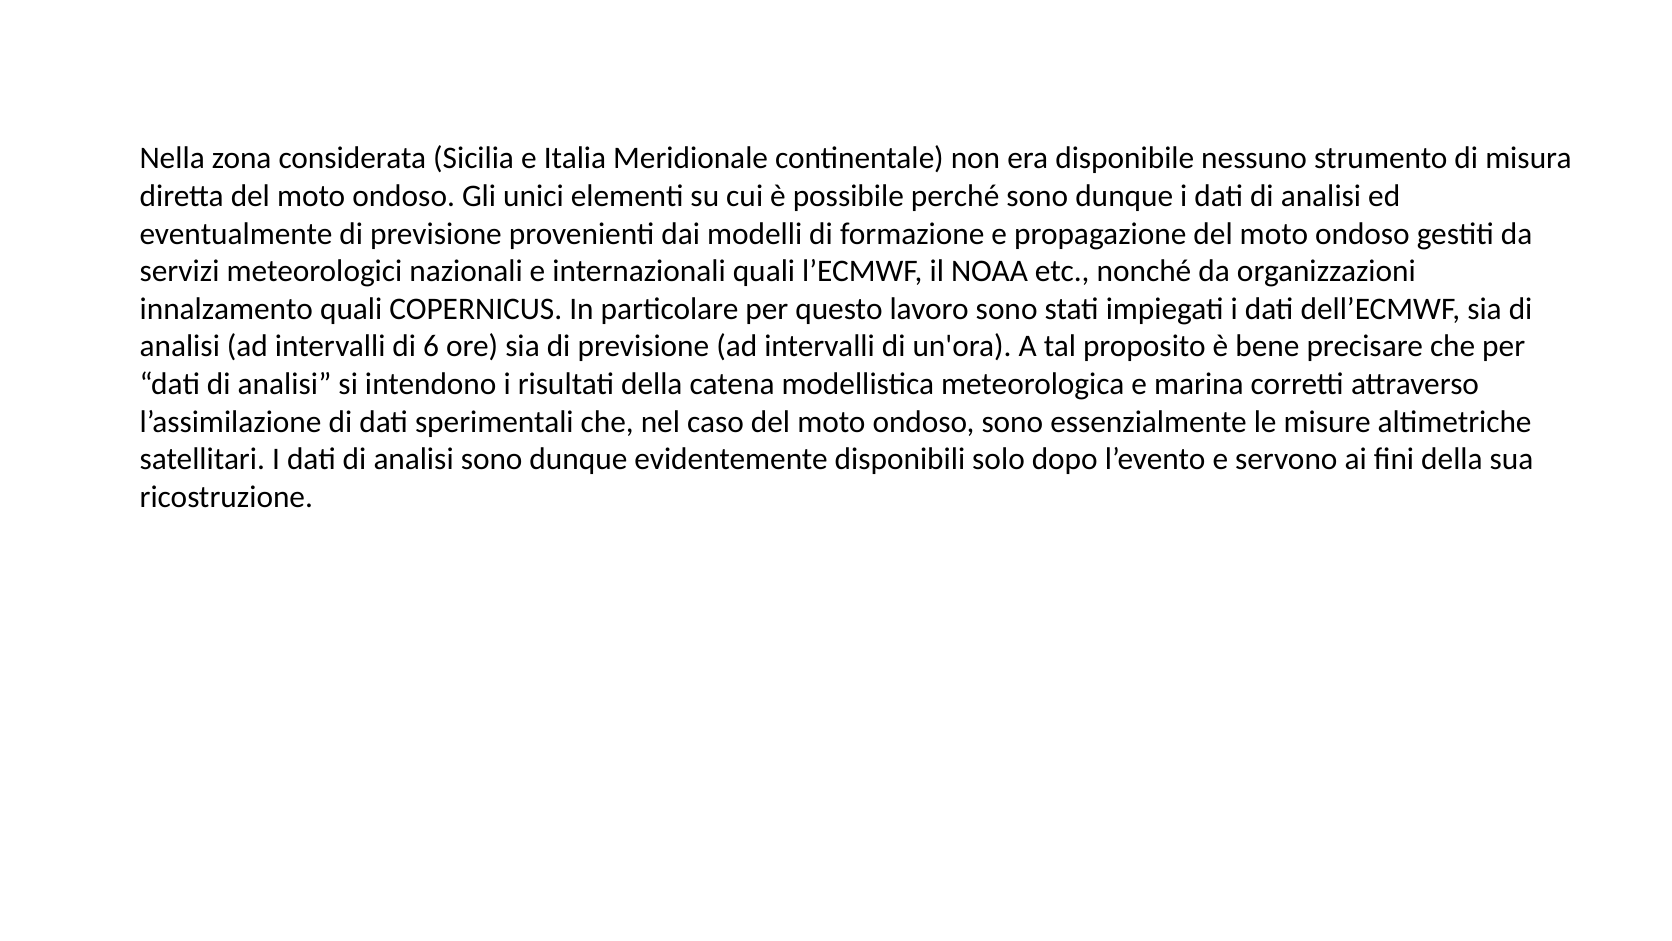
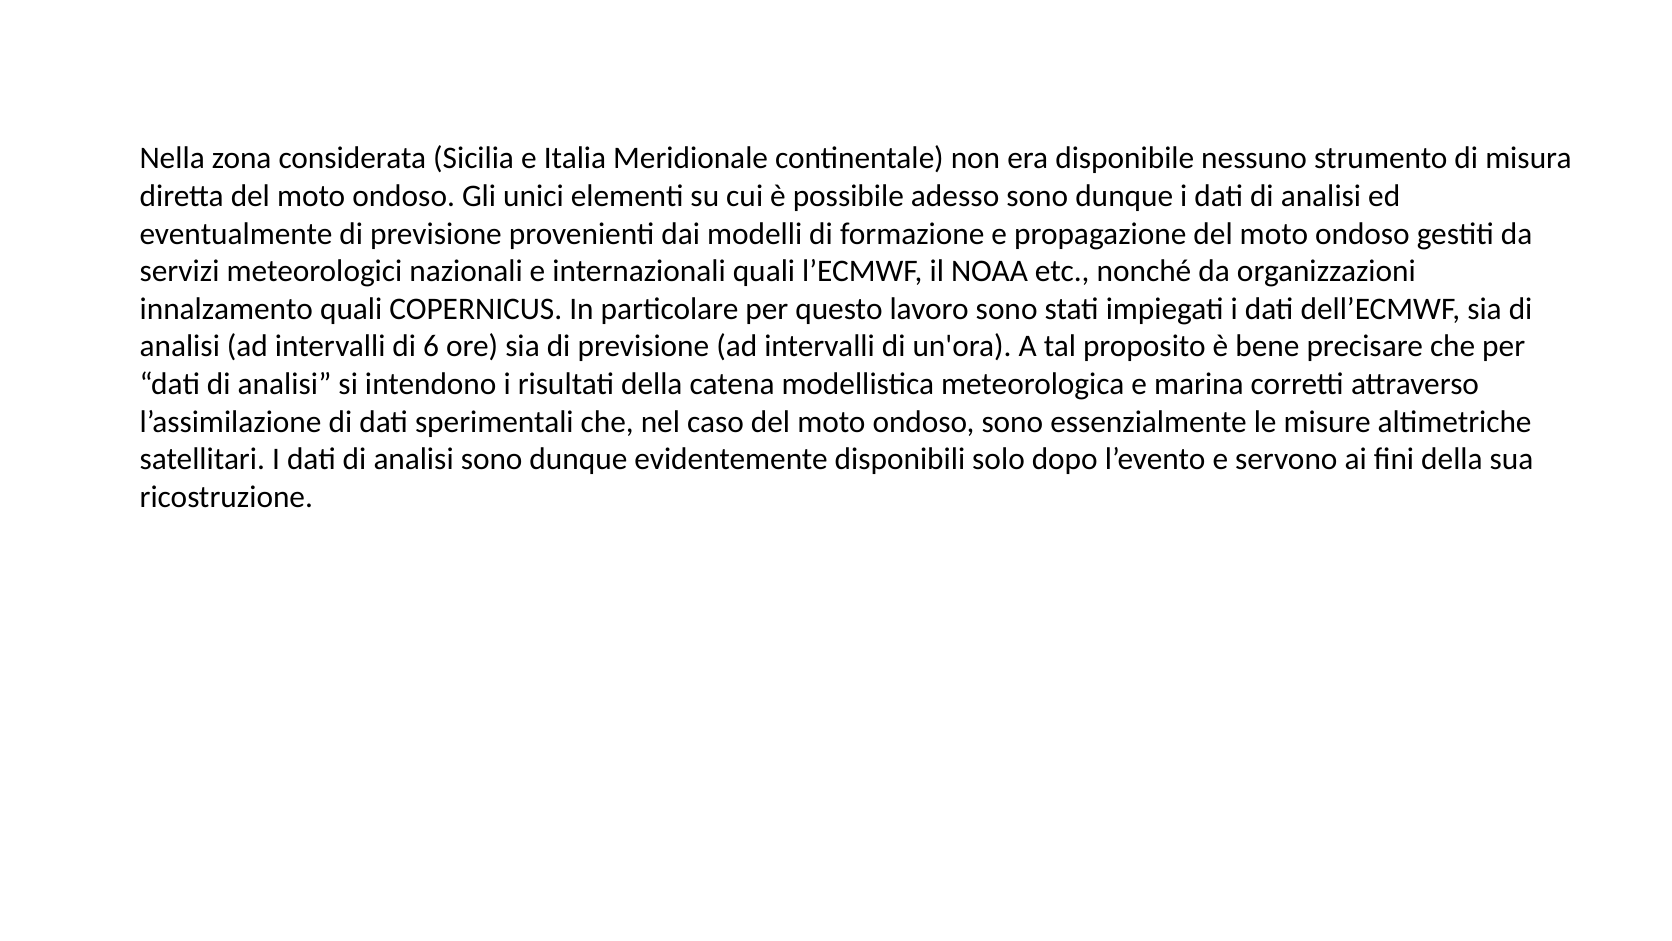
perché: perché -> adesso
